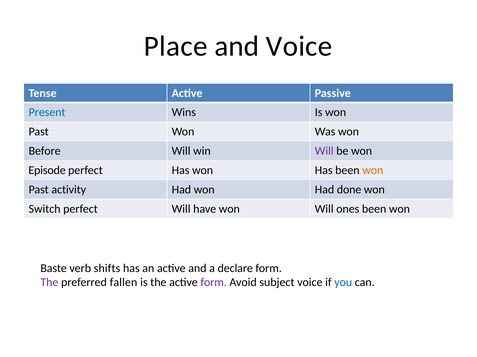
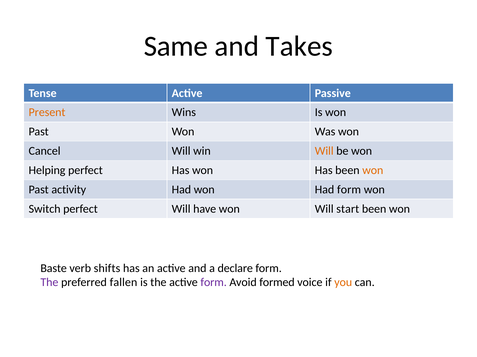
Place: Place -> Same
and Voice: Voice -> Takes
Present colour: blue -> orange
Before: Before -> Cancel
Will at (324, 151) colour: purple -> orange
Episode: Episode -> Helping
Had done: done -> form
ones: ones -> start
subject: subject -> formed
you colour: blue -> orange
